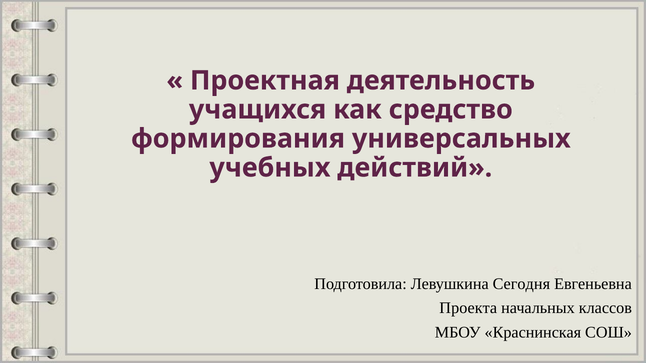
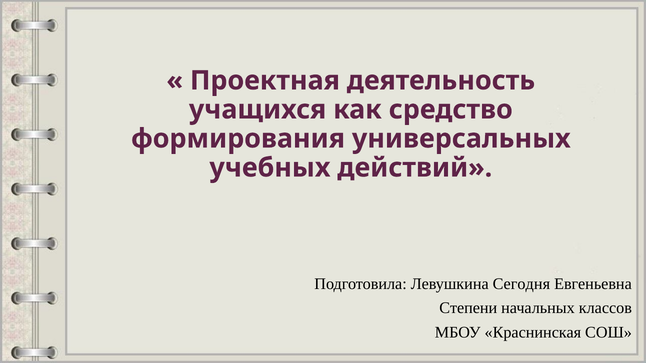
Проекта: Проекта -> Степени
